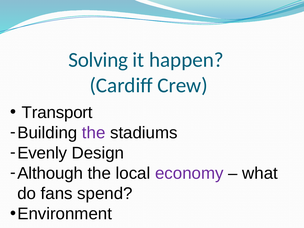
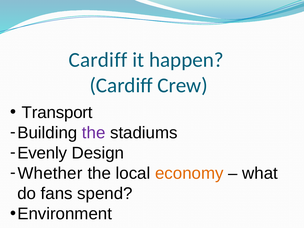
Solving at (98, 60): Solving -> Cardiff
Although: Although -> Whether
economy colour: purple -> orange
